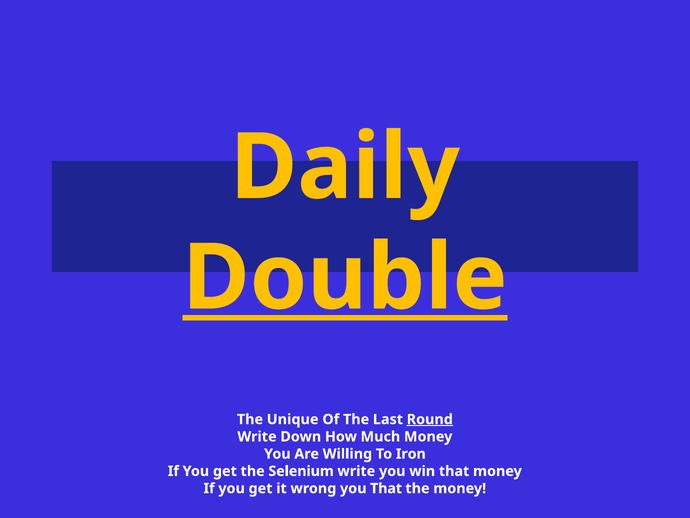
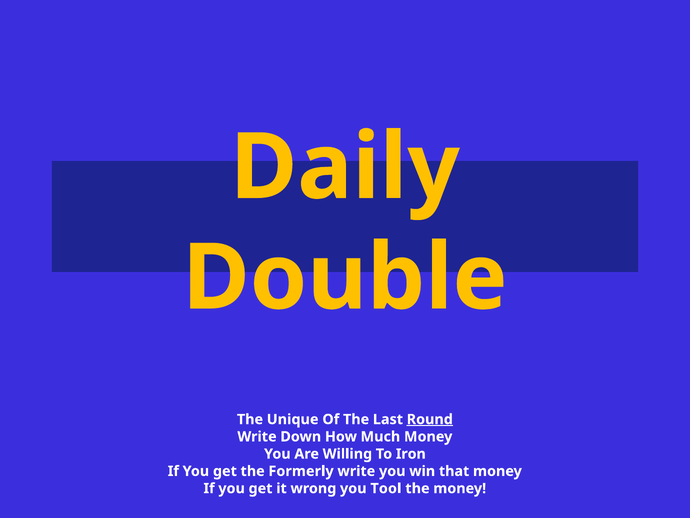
Double underline: present -> none
Selenium: Selenium -> Formerly
you That: That -> Tool
